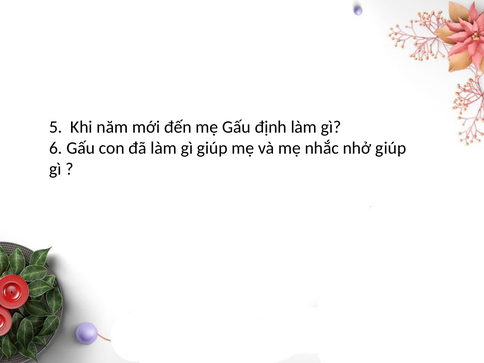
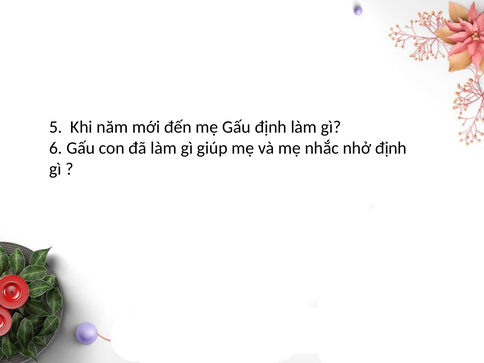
nhở giúp: giúp -> định
